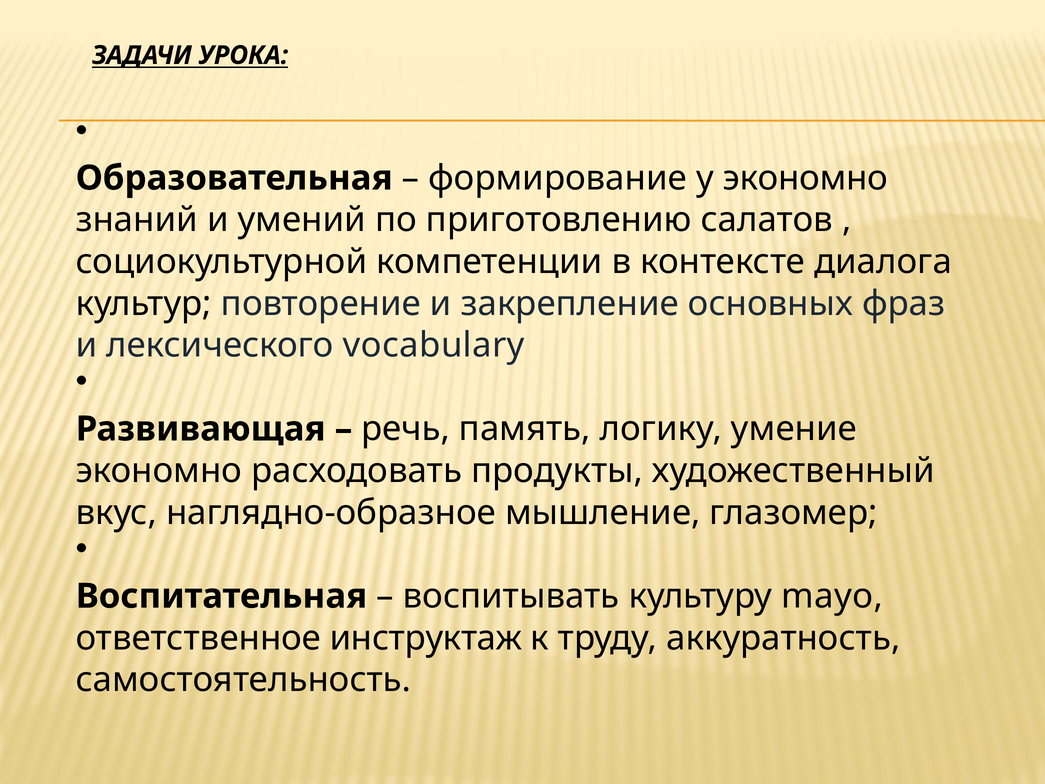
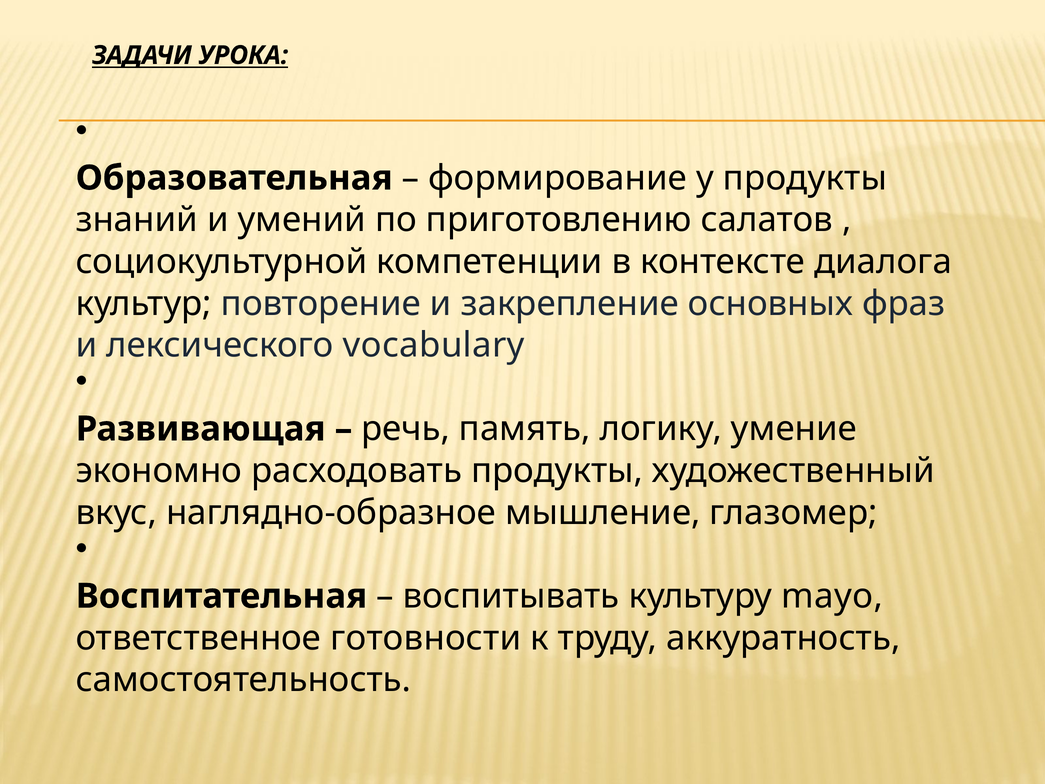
у экономно: экономно -> продукты
инструктаж: инструктаж -> готовности
